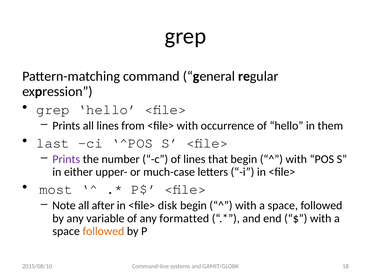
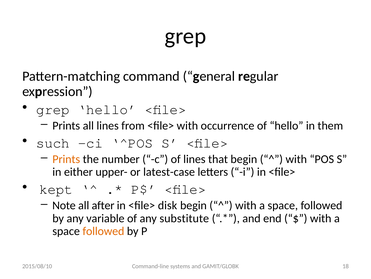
last: last -> such
Prints at (66, 159) colour: purple -> orange
much-case: much-case -> latest-case
most: most -> kept
formatted: formatted -> substitute
